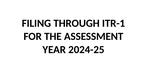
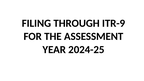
ITR-1: ITR-1 -> ITR-9
